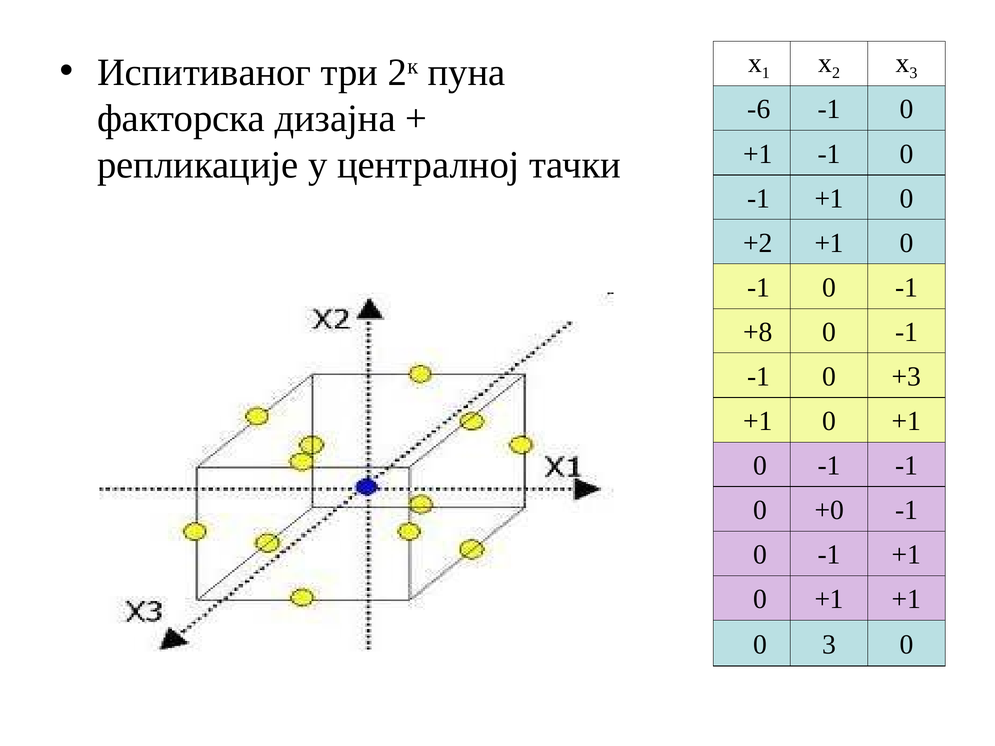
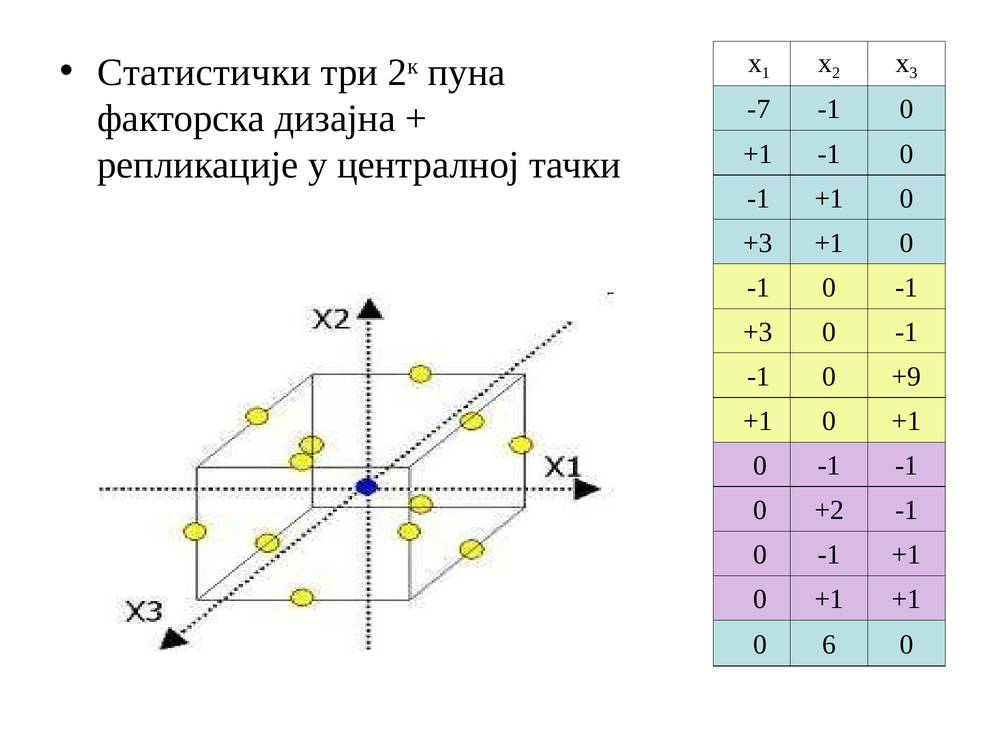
Испитиваног: Испитиваног -> Статистички
-6: -6 -> -7
+2 at (758, 243): +2 -> +3
+8 at (758, 332): +8 -> +3
+3: +3 -> +9
+0: +0 -> +2
0 3: 3 -> 6
